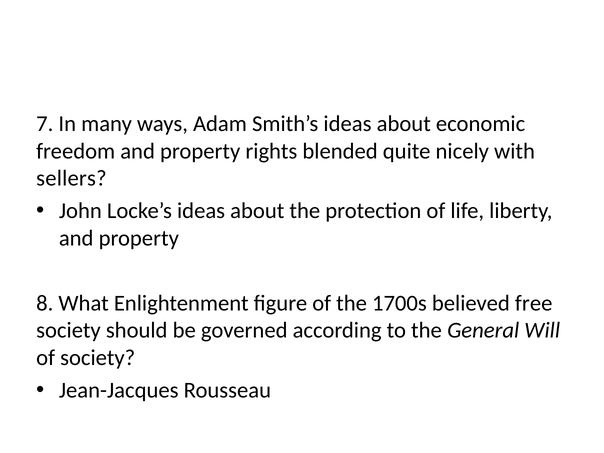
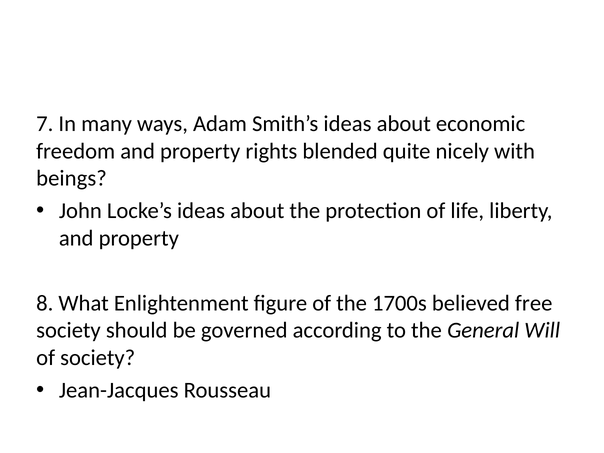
sellers: sellers -> beings
